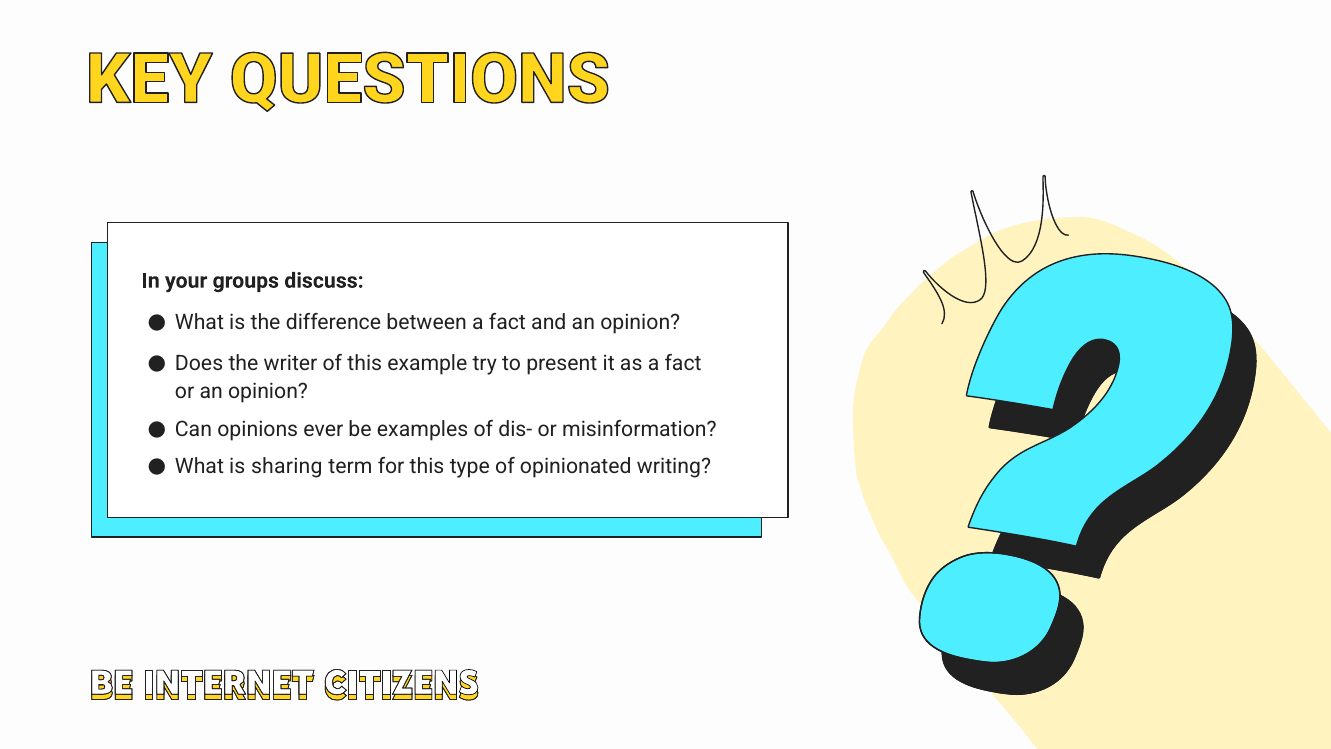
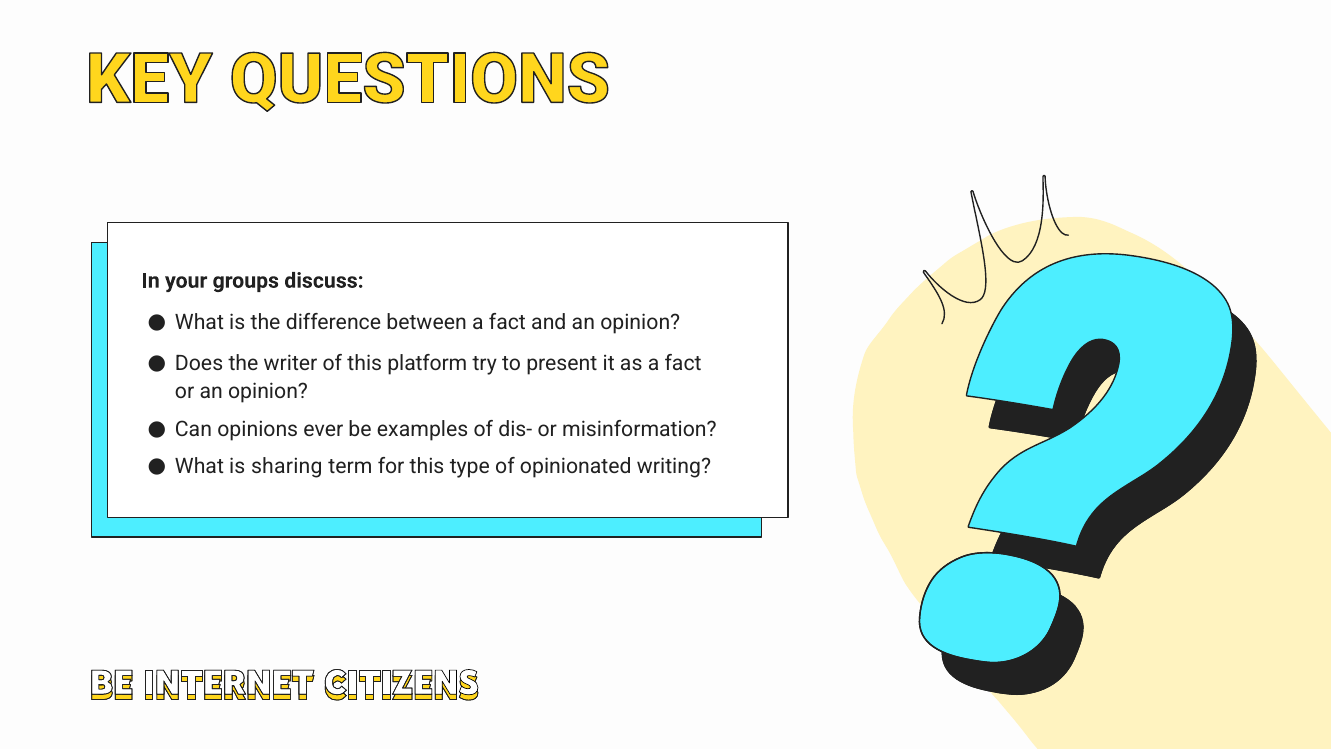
example: example -> platform
